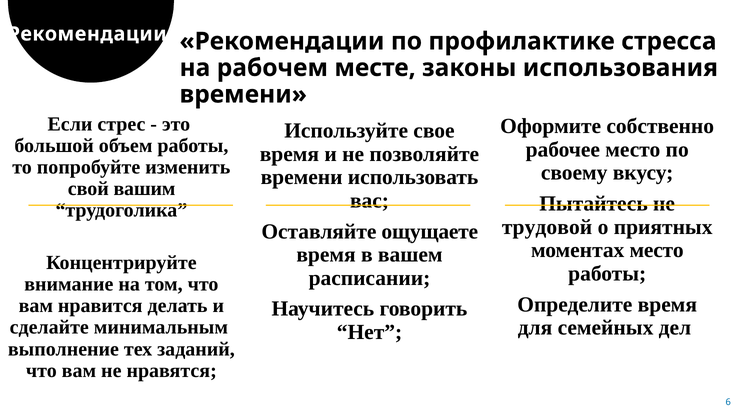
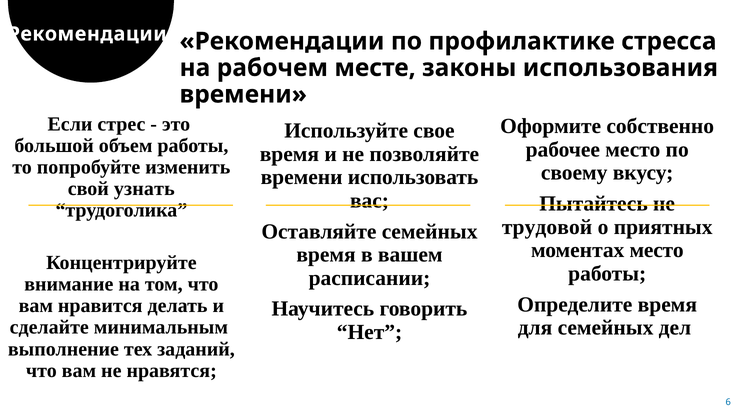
вашим: вашим -> узнать
Оставляйте ощущаете: ощущаете -> семейных
